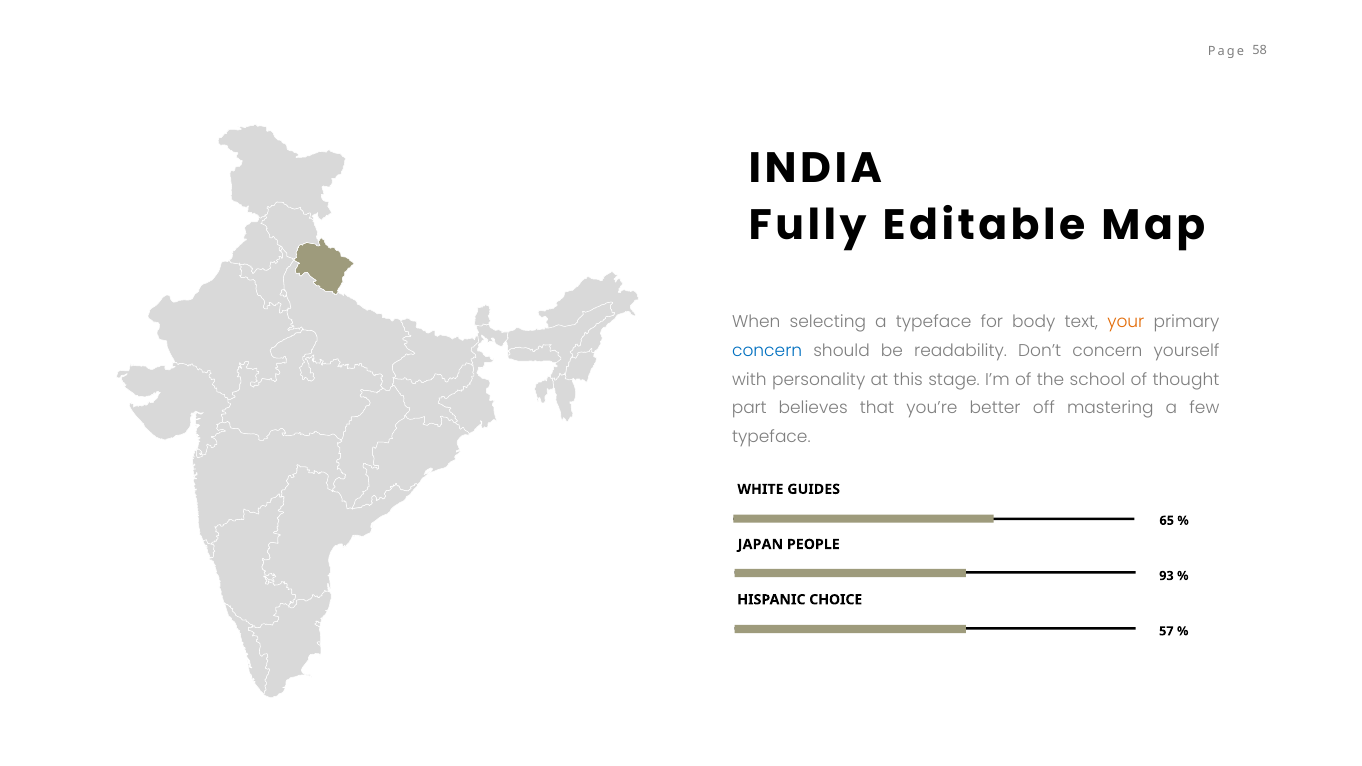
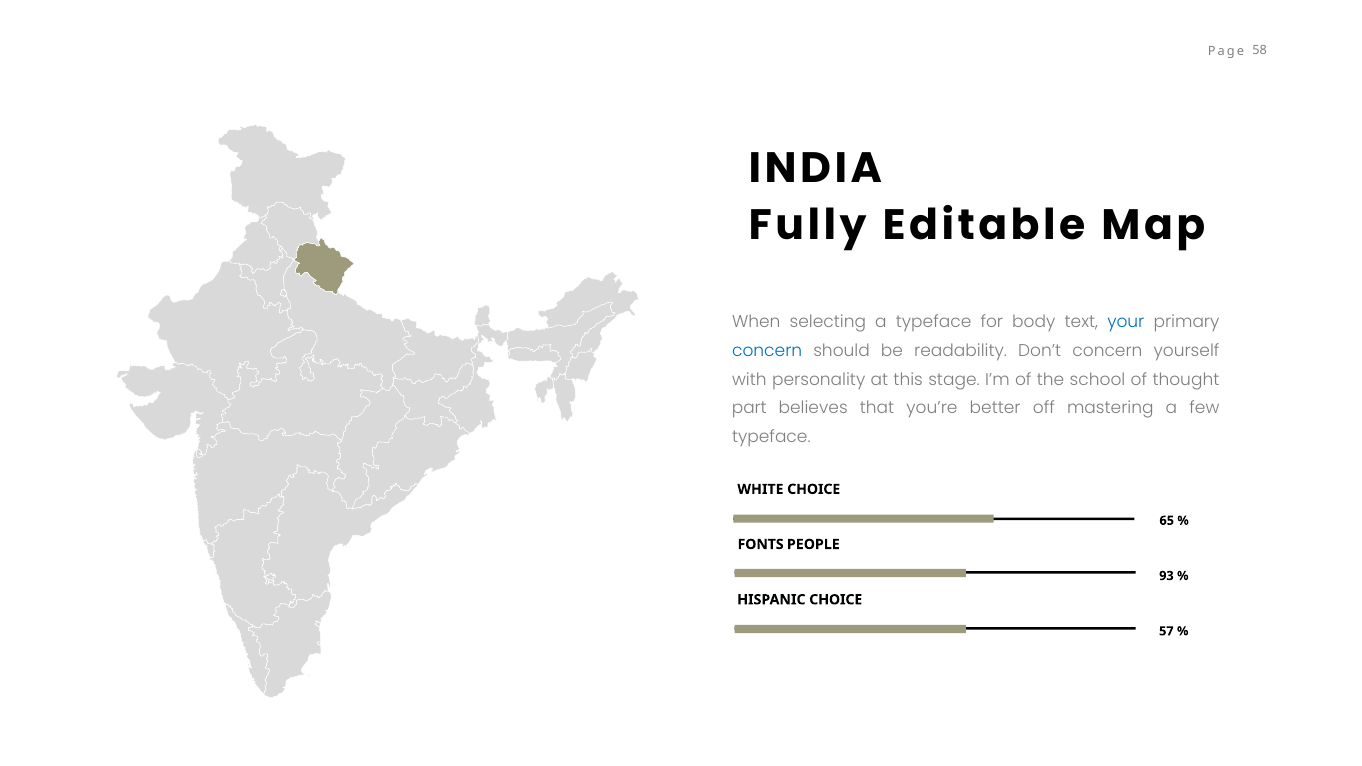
your colour: orange -> blue
WHITE GUIDES: GUIDES -> CHOICE
JAPAN: JAPAN -> FONTS
